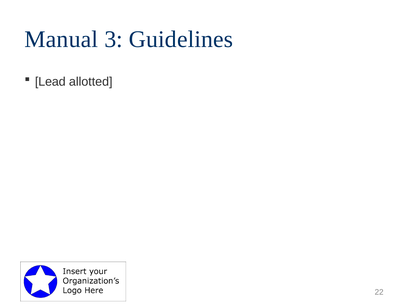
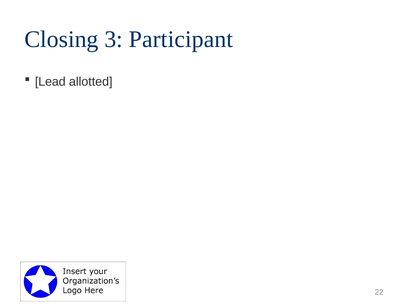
Manual: Manual -> Closing
Guidelines: Guidelines -> Participant
